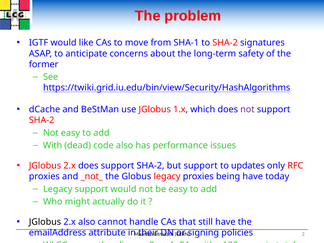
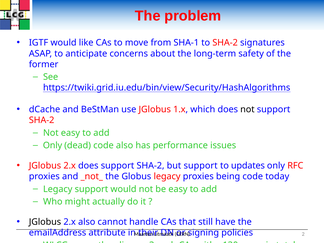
not at (247, 109) colour: purple -> black
With at (53, 145): With -> Only
being have: have -> code
